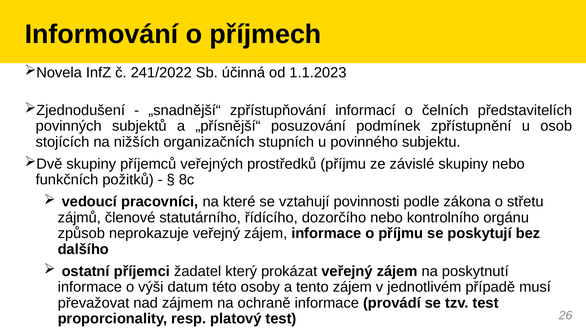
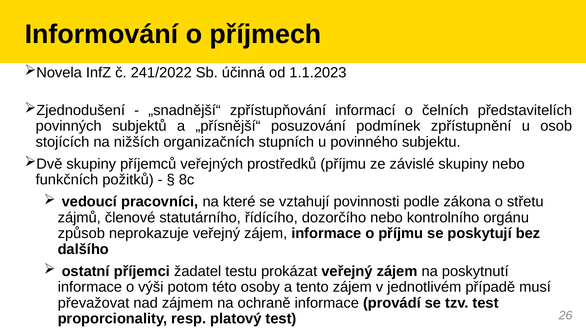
který: který -> testu
datum: datum -> potom
